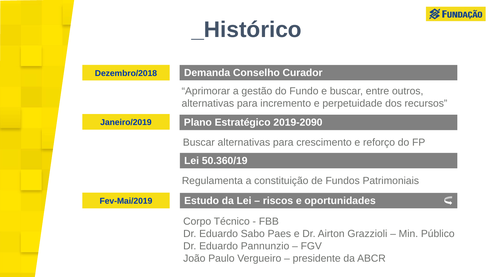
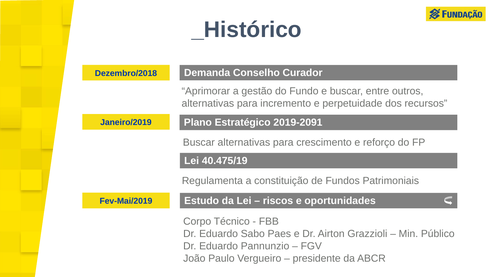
2019-2090: 2019-2090 -> 2019-2091
50.360/19: 50.360/19 -> 40.475/19
